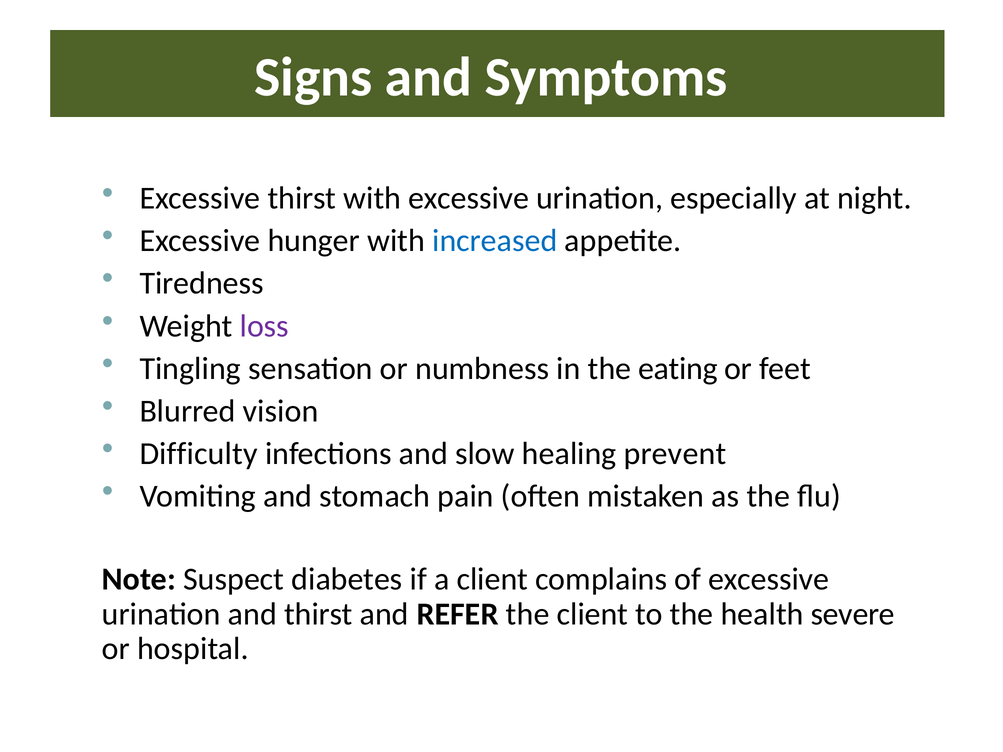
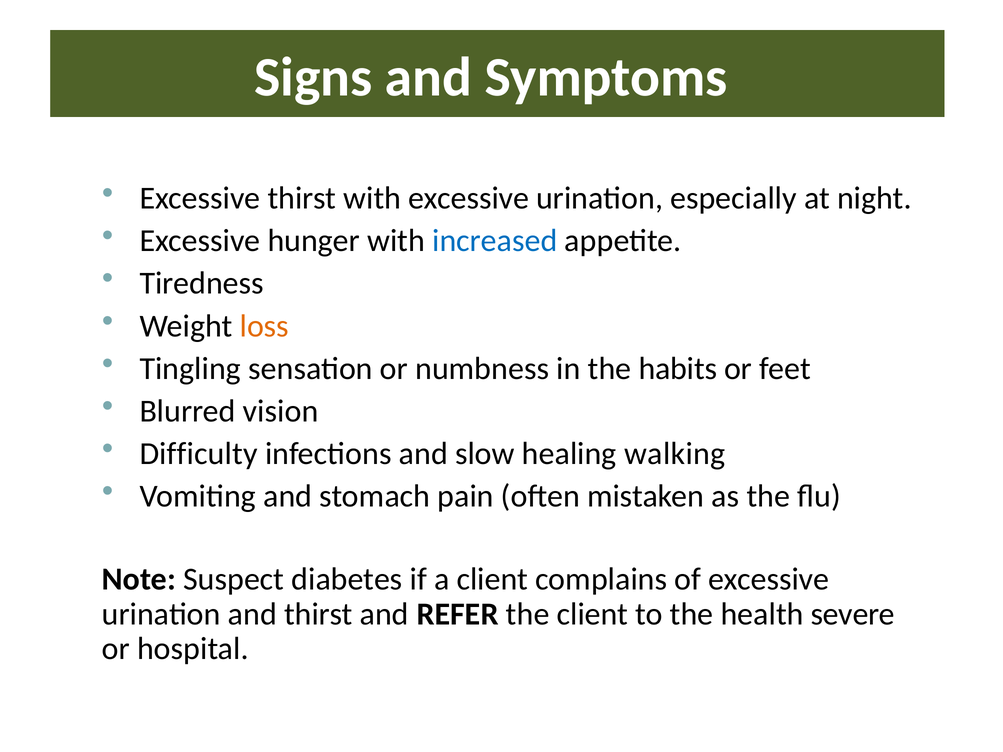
loss colour: purple -> orange
eating: eating -> habits
prevent: prevent -> walking
